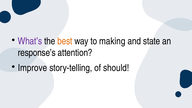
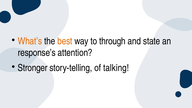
What’s colour: purple -> orange
making: making -> through
Improve: Improve -> Stronger
should: should -> talking
